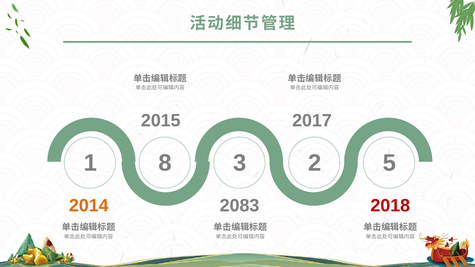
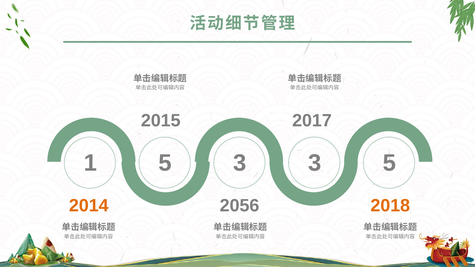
1 8: 8 -> 5
3 2: 2 -> 3
2083: 2083 -> 2056
2018 colour: red -> orange
